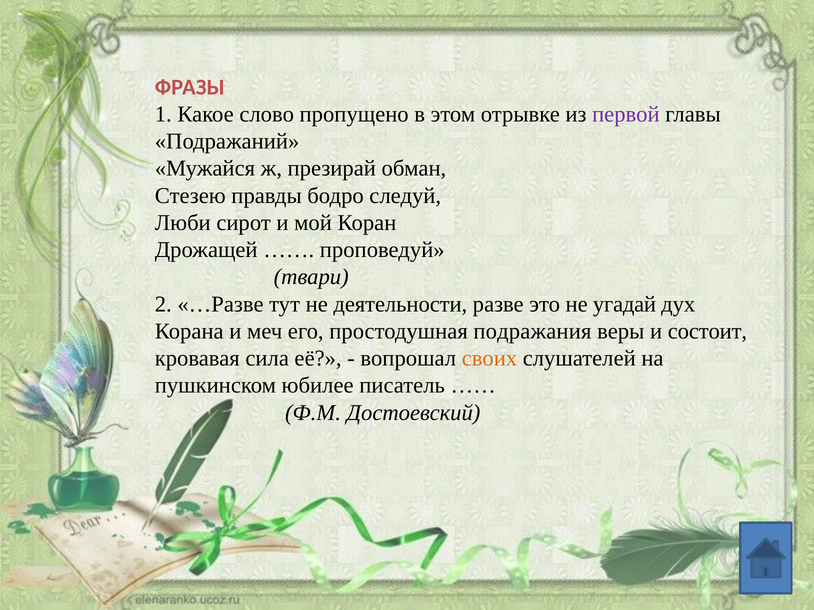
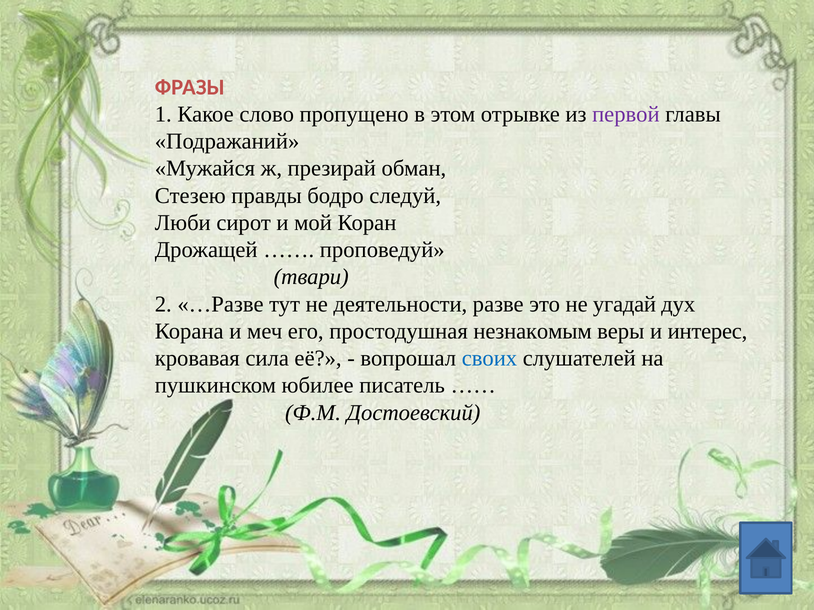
подражания: подражания -> незнакомым
состоит: состоит -> интерес
своих colour: orange -> blue
